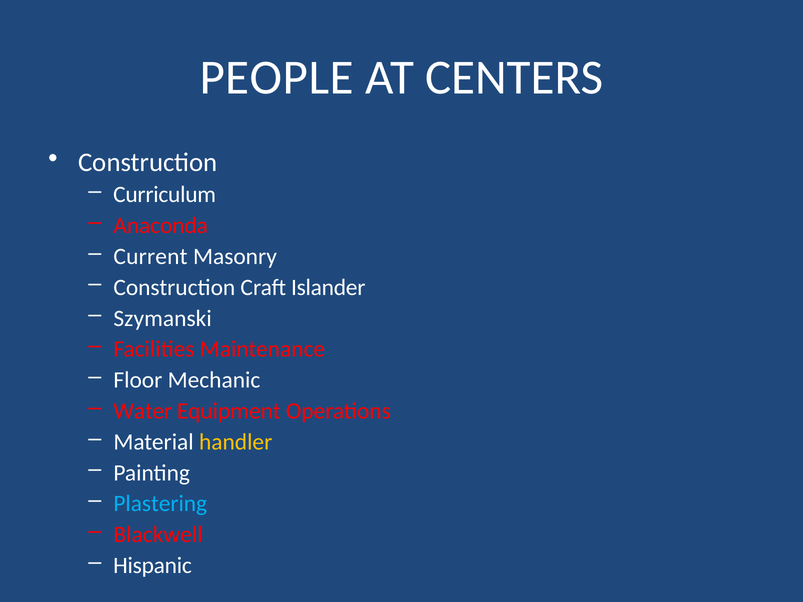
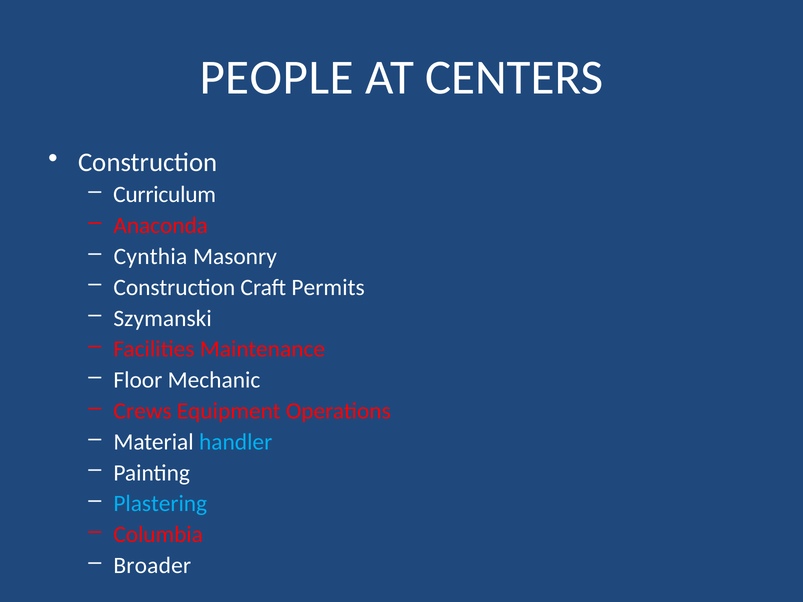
Current: Current -> Cynthia
Islander: Islander -> Permits
Water: Water -> Crews
handler colour: yellow -> light blue
Blackwell: Blackwell -> Columbia
Hispanic: Hispanic -> Broader
